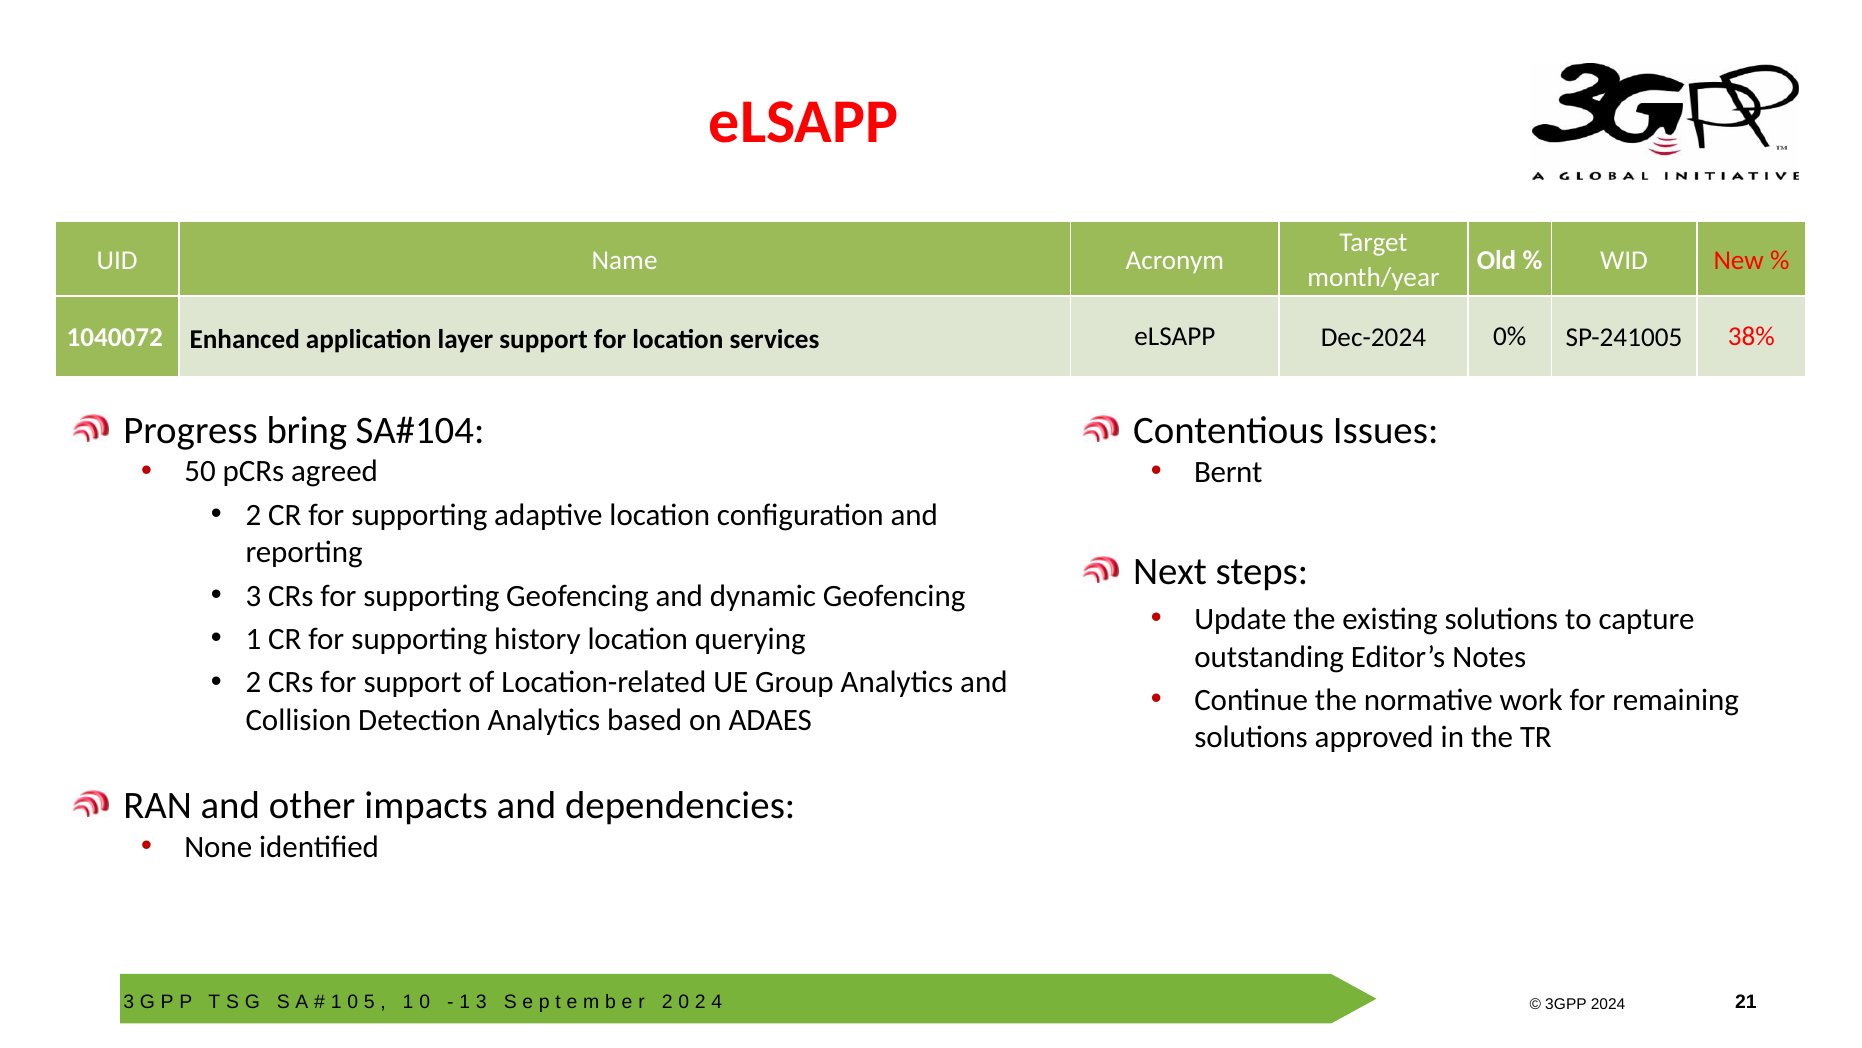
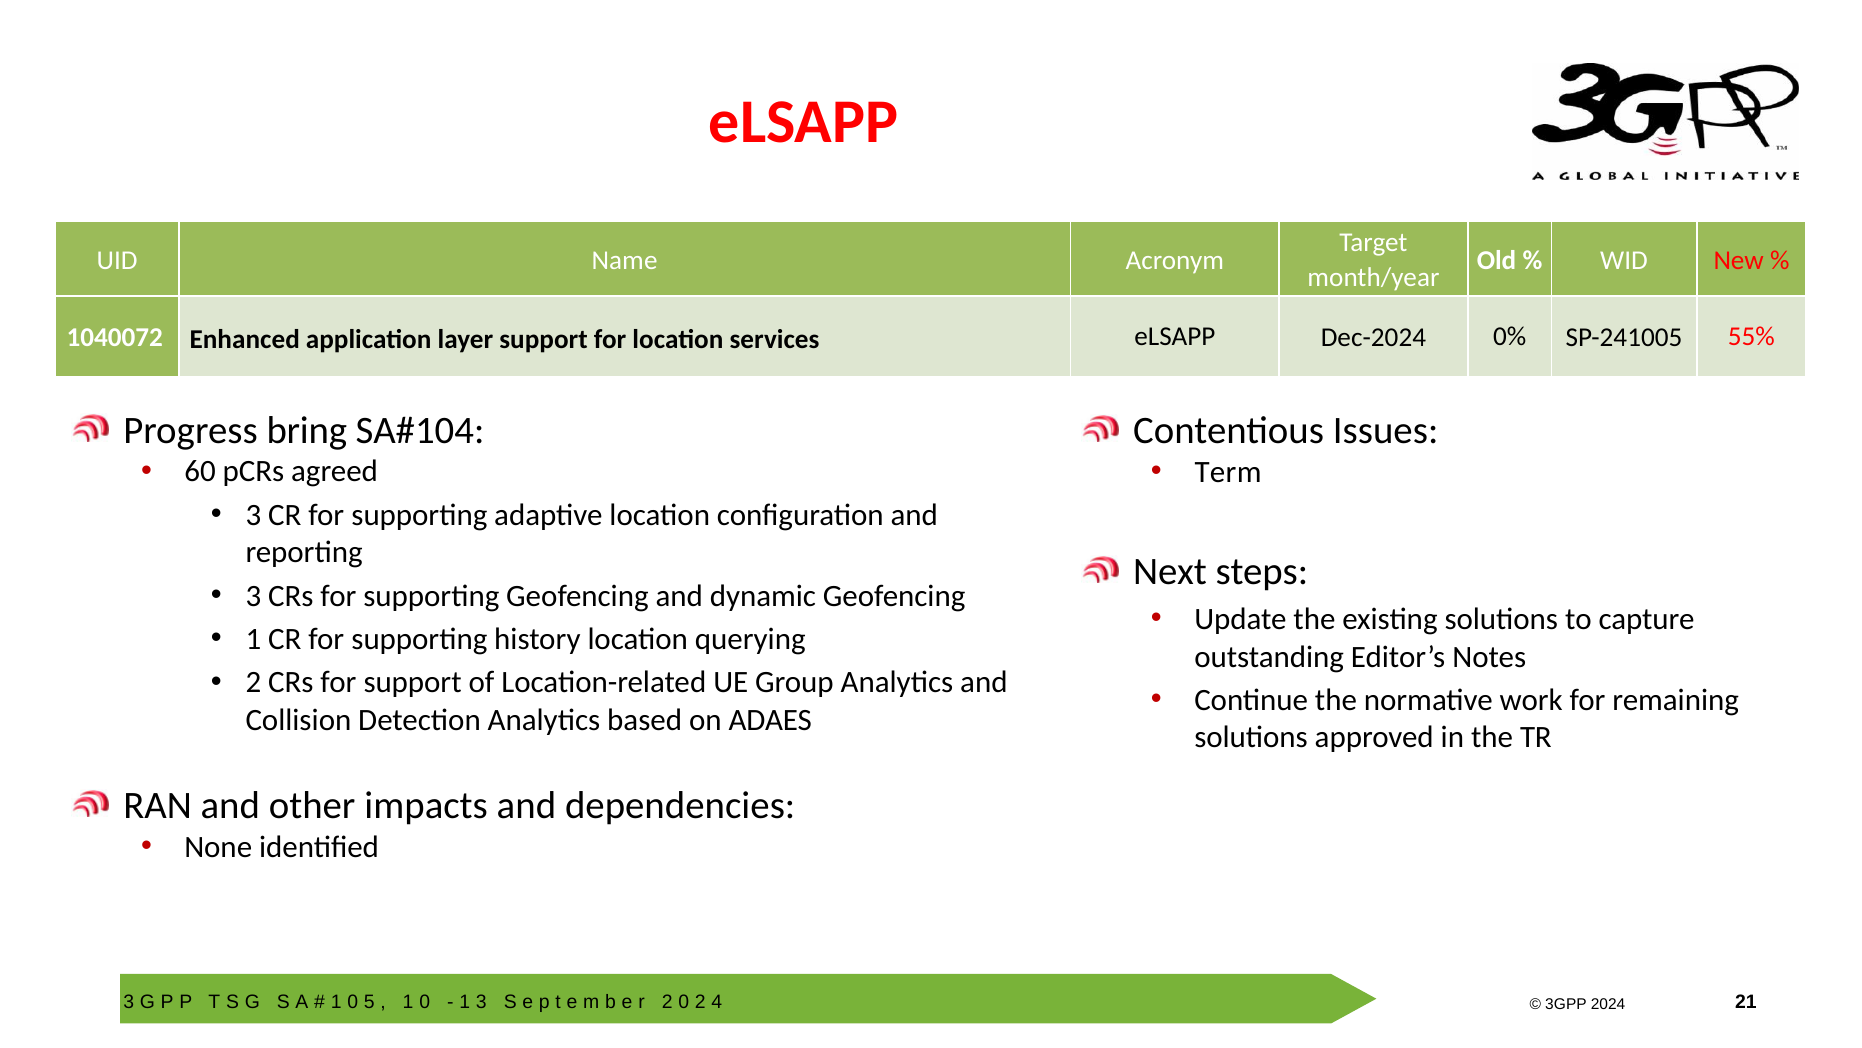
38%: 38% -> 55%
50: 50 -> 60
Bernt: Bernt -> Term
2 at (253, 515): 2 -> 3
